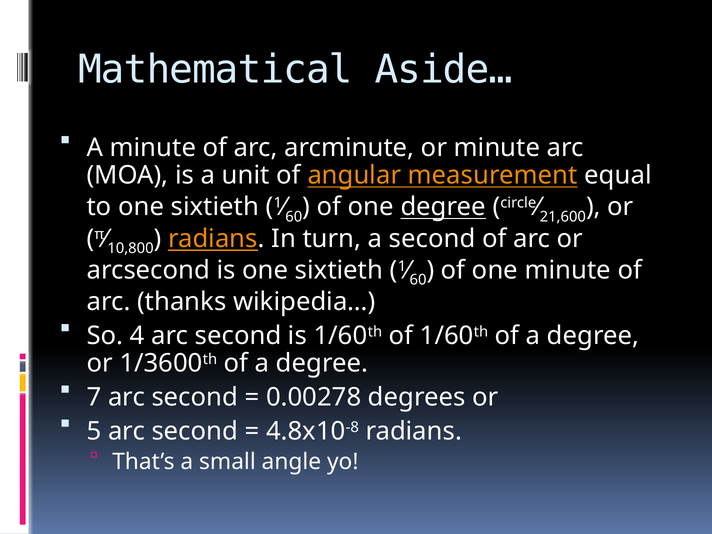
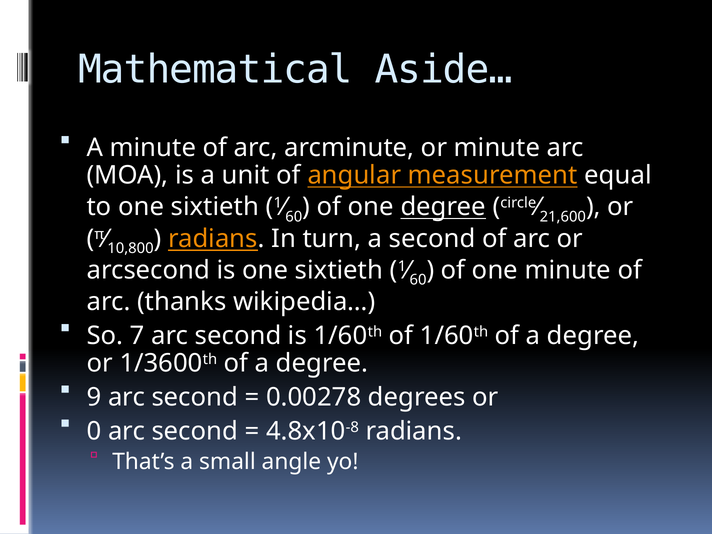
4: 4 -> 7
7: 7 -> 9
5: 5 -> 0
